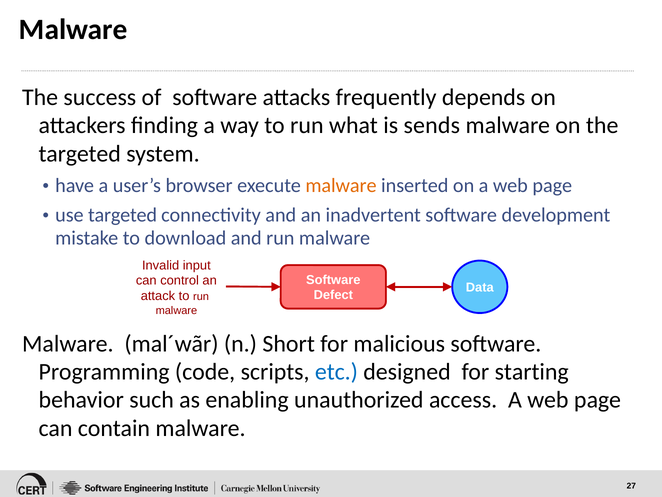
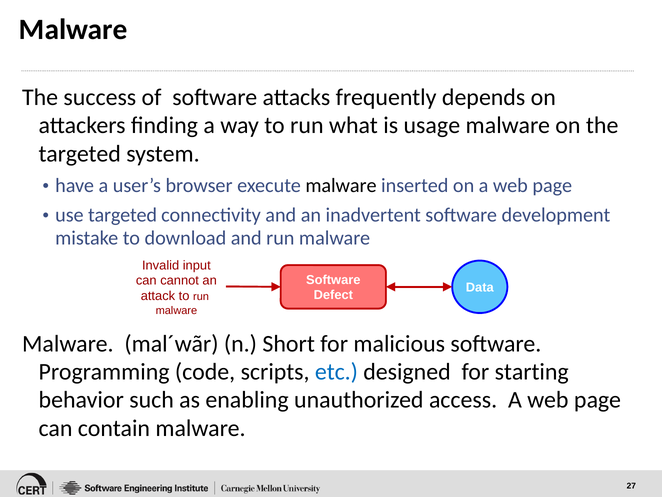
sends: sends -> usage
malware at (341, 185) colour: orange -> black
control: control -> cannot
